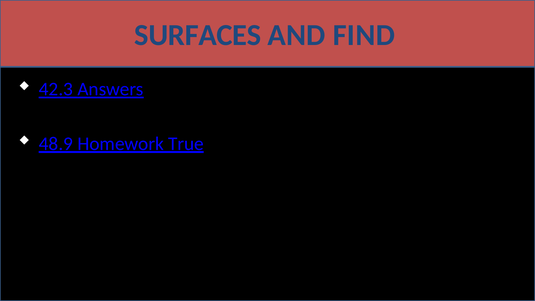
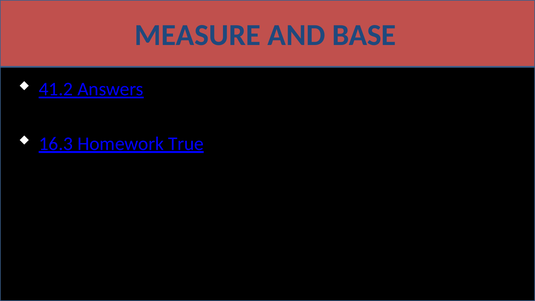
SURFACES: SURFACES -> MEASURE
FIND: FIND -> BASE
42.3: 42.3 -> 41.2
48.9: 48.9 -> 16.3
